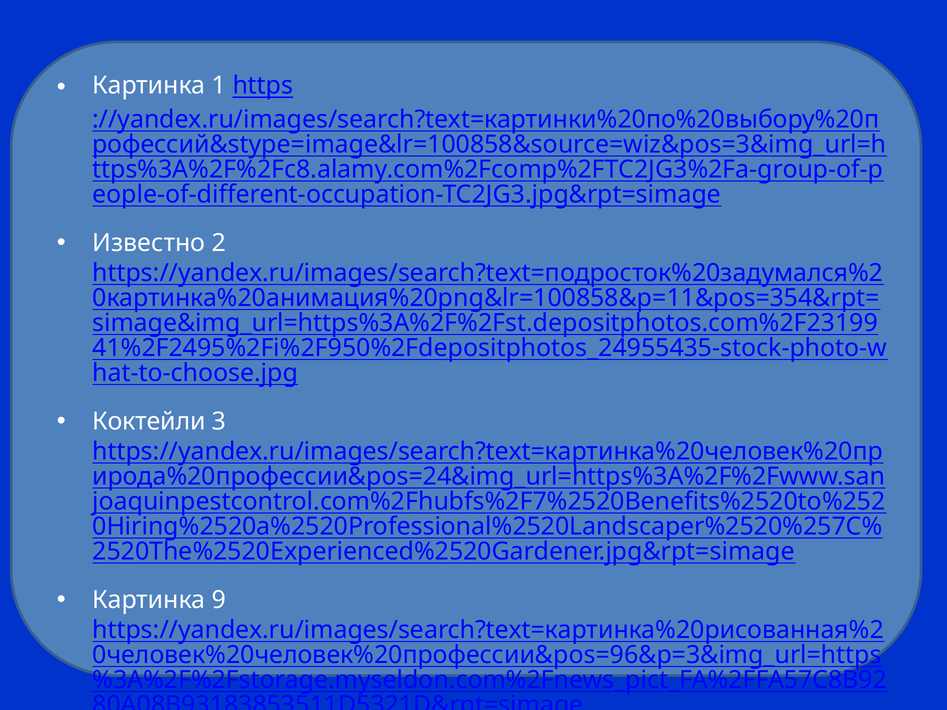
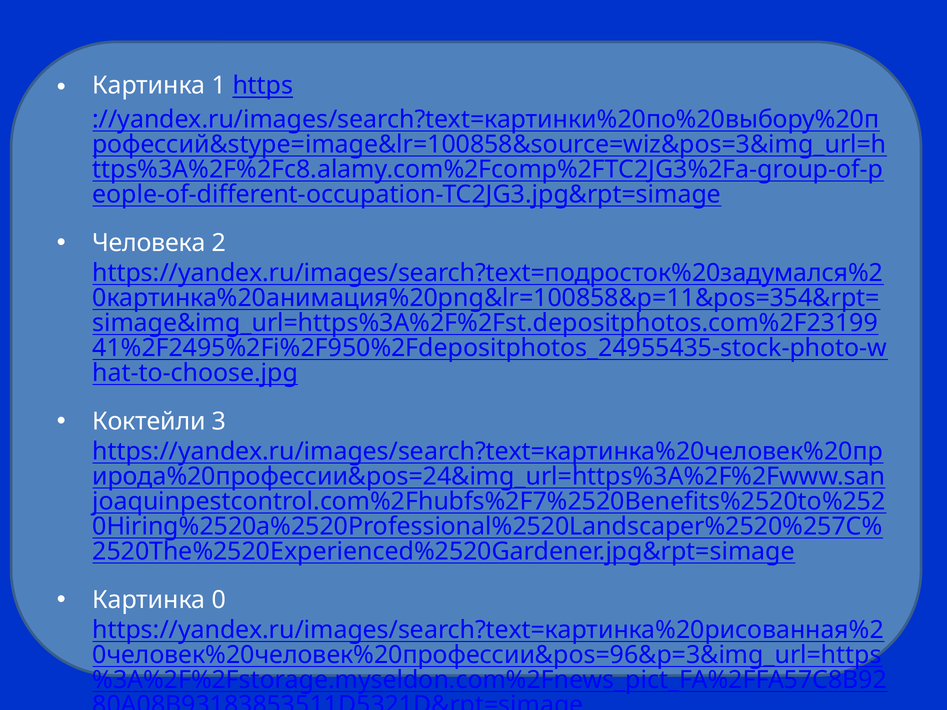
Известно: Известно -> Человека
9: 9 -> 0
